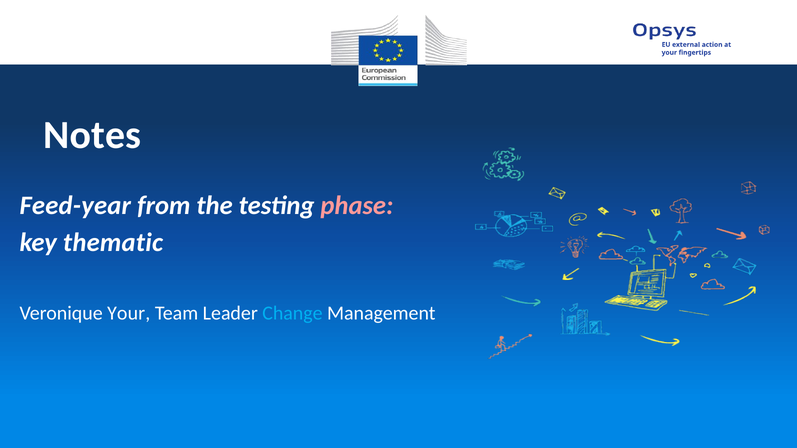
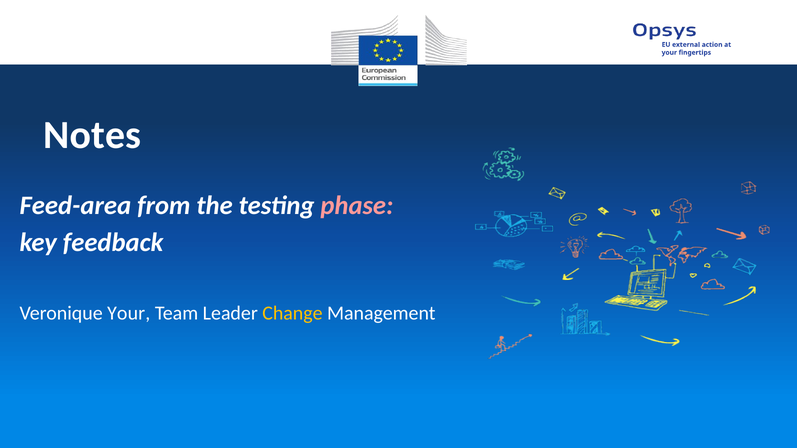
Feed-year: Feed-year -> Feed-area
thematic: thematic -> feedback
Change colour: light blue -> yellow
